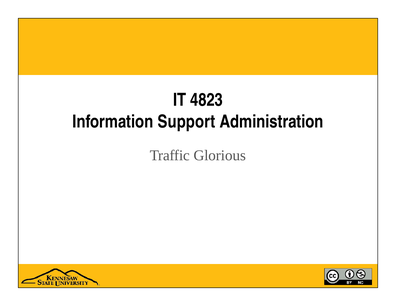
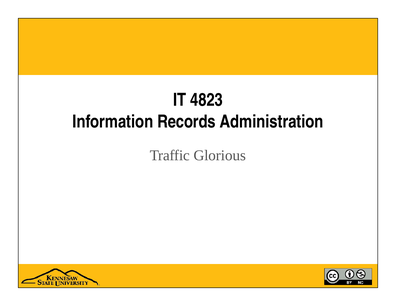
Support: Support -> Records
